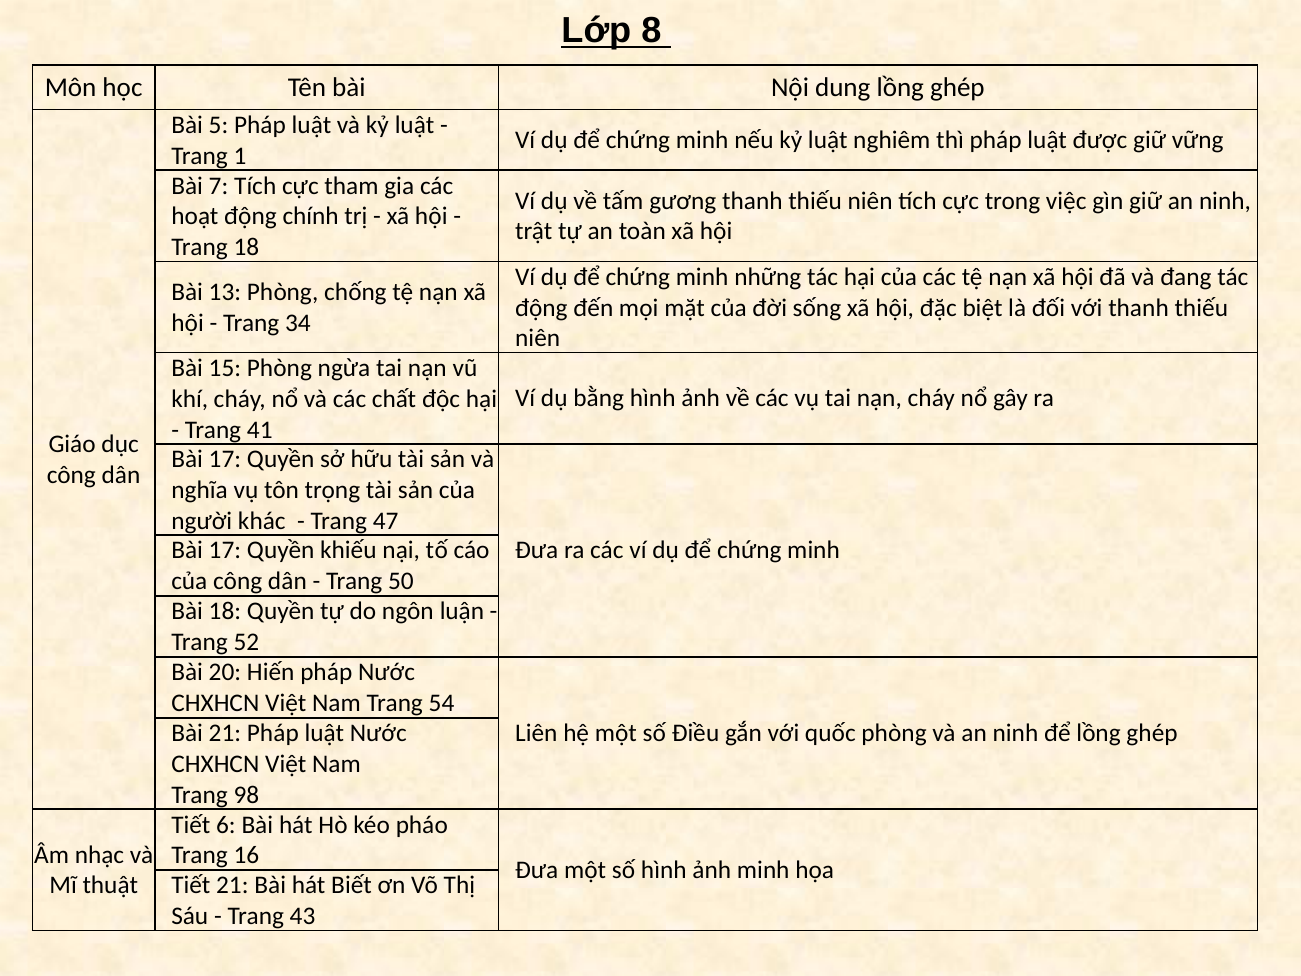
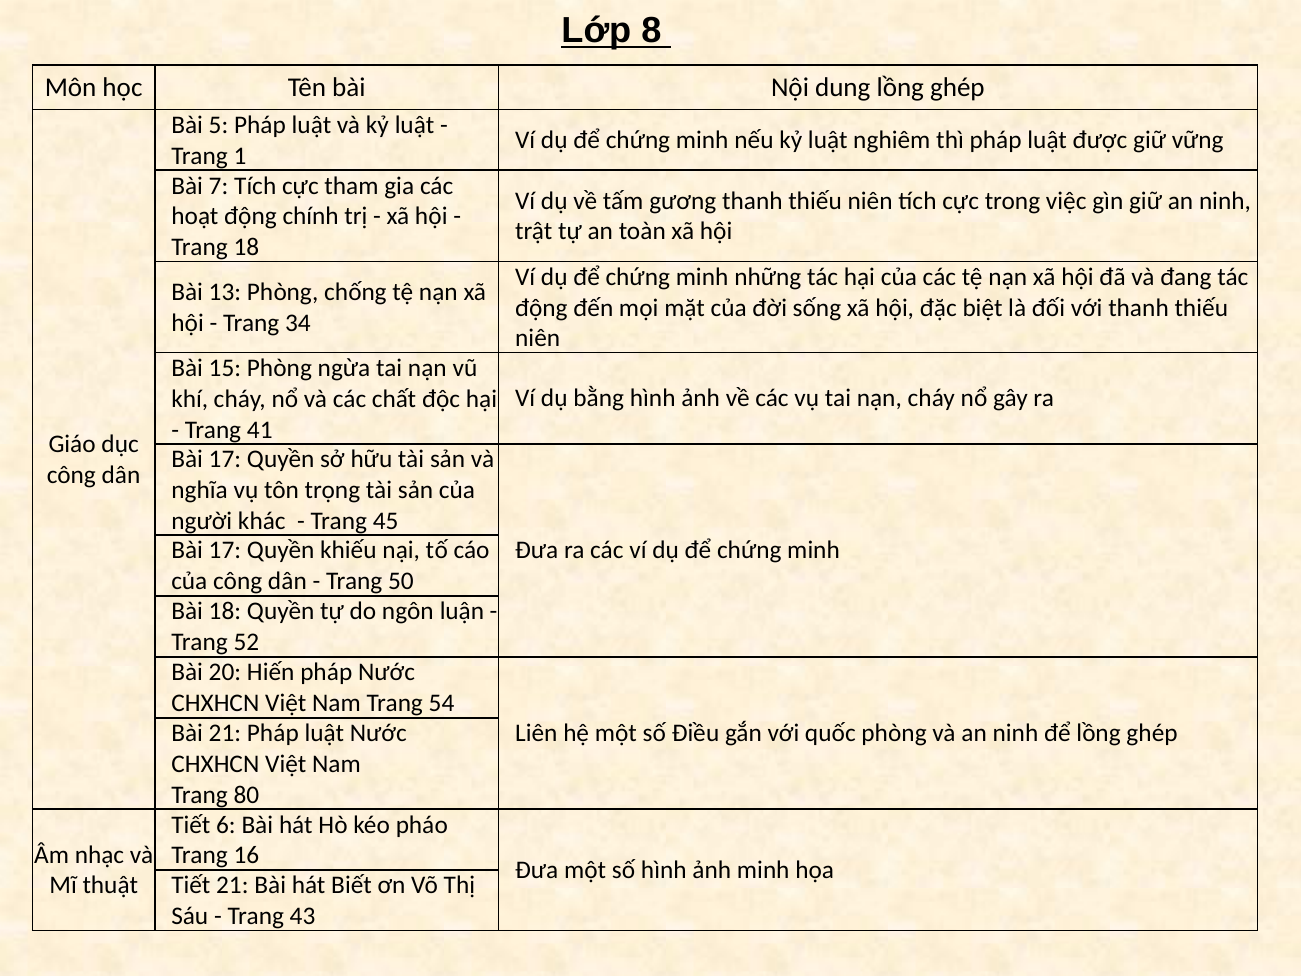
47: 47 -> 45
98: 98 -> 80
